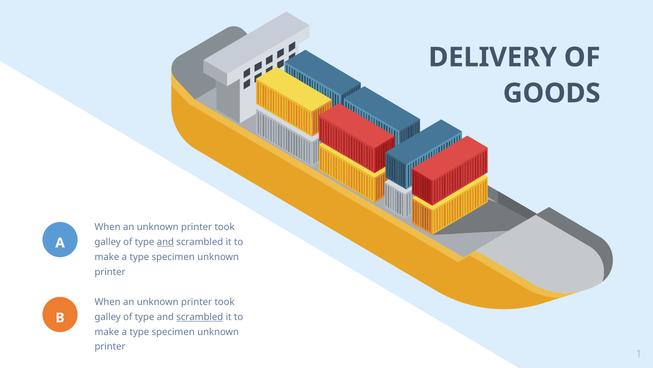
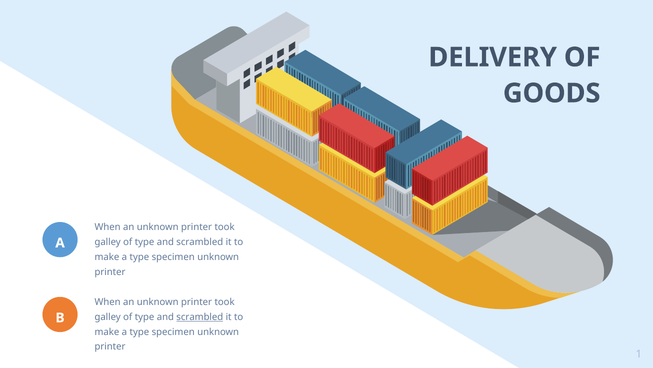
and at (165, 242) underline: present -> none
